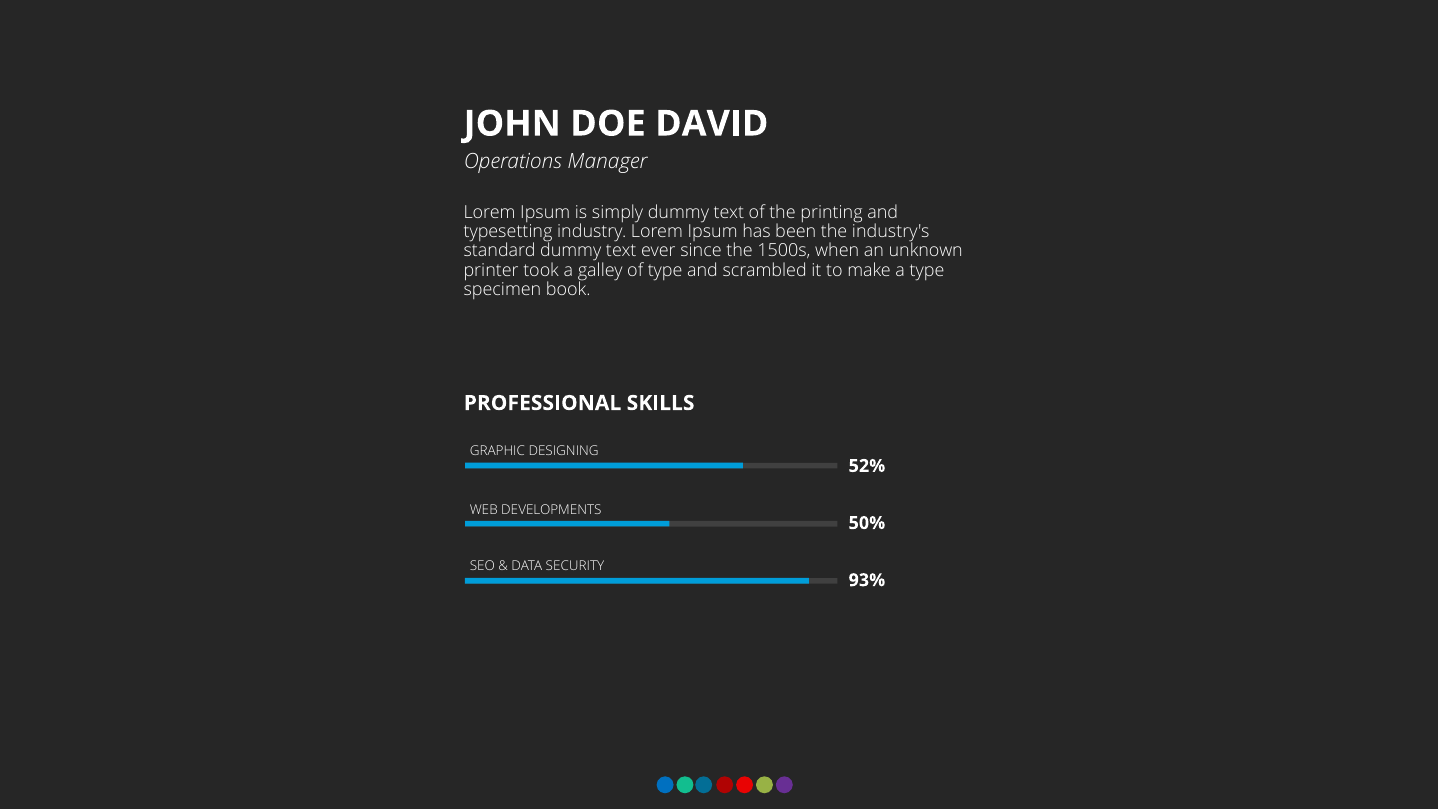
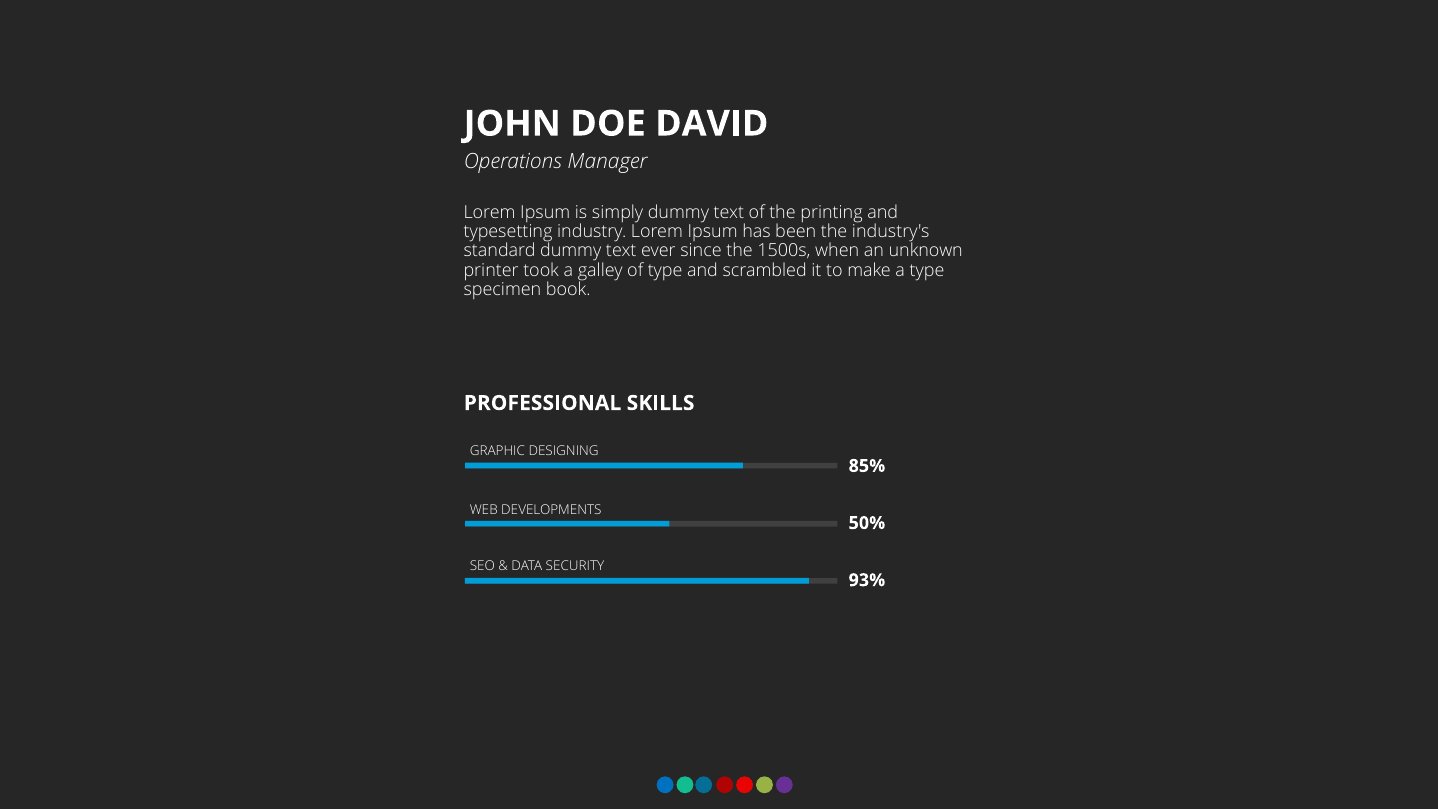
52%: 52% -> 85%
